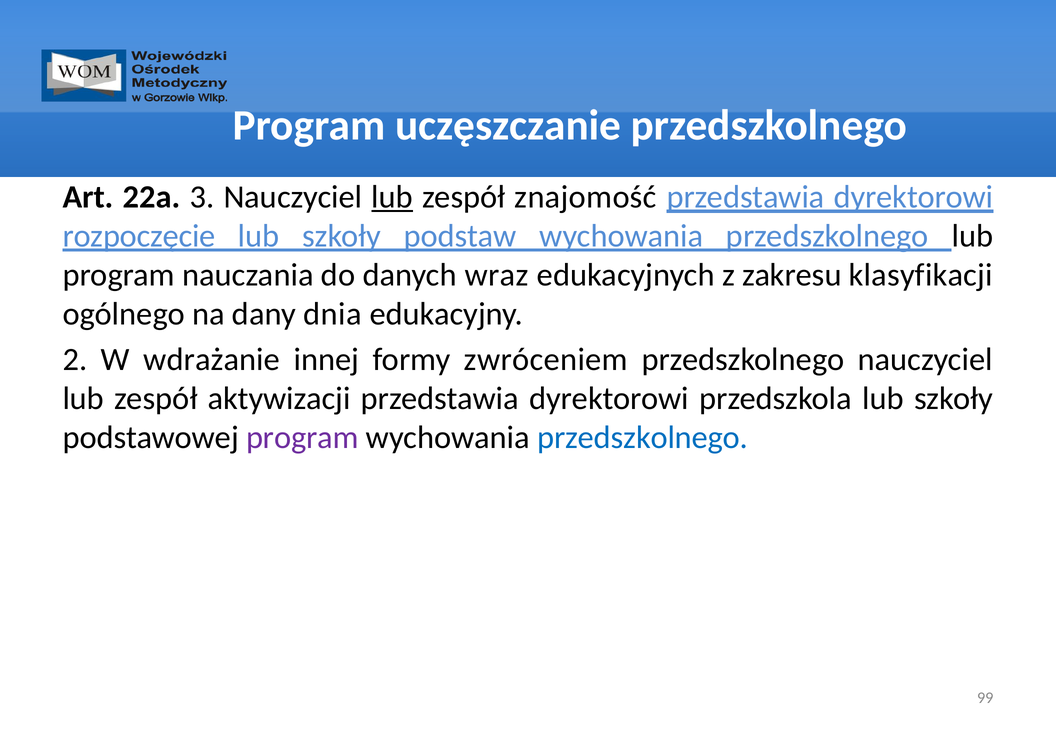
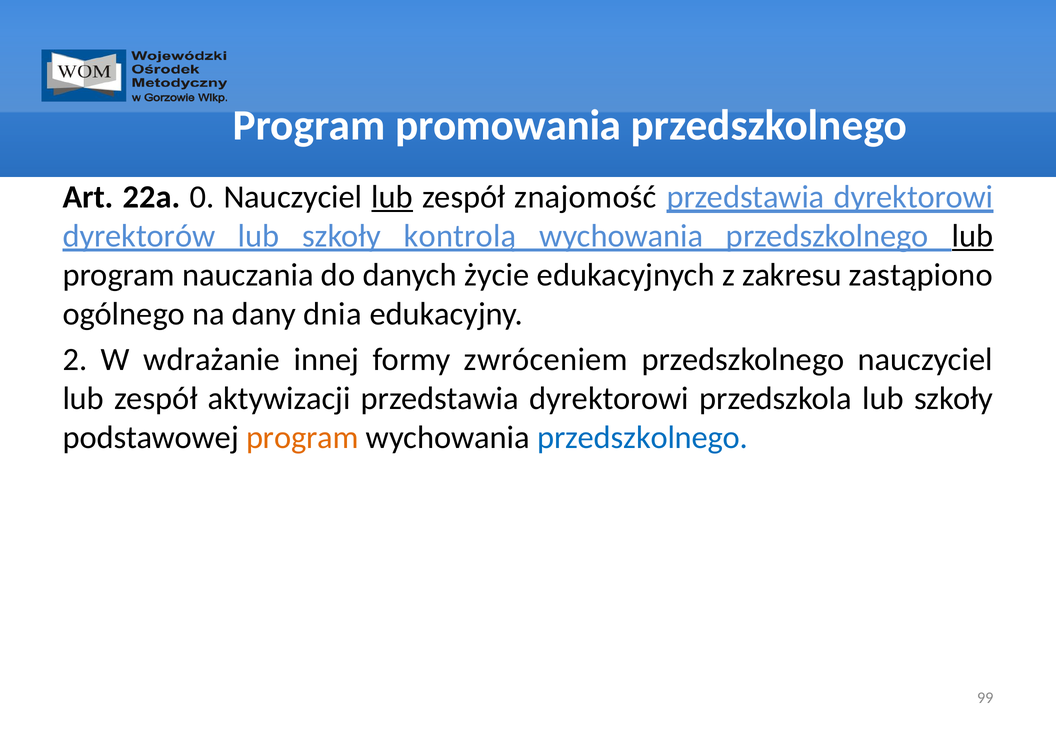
uczęszczanie: uczęszczanie -> promowania
3: 3 -> 0
rozpoczęcie: rozpoczęcie -> dyrektorów
podstaw: podstaw -> kontrolą
lub at (973, 236) underline: none -> present
wraz: wraz -> życie
klasyfikacji: klasyfikacji -> zastąpiono
program at (302, 438) colour: purple -> orange
